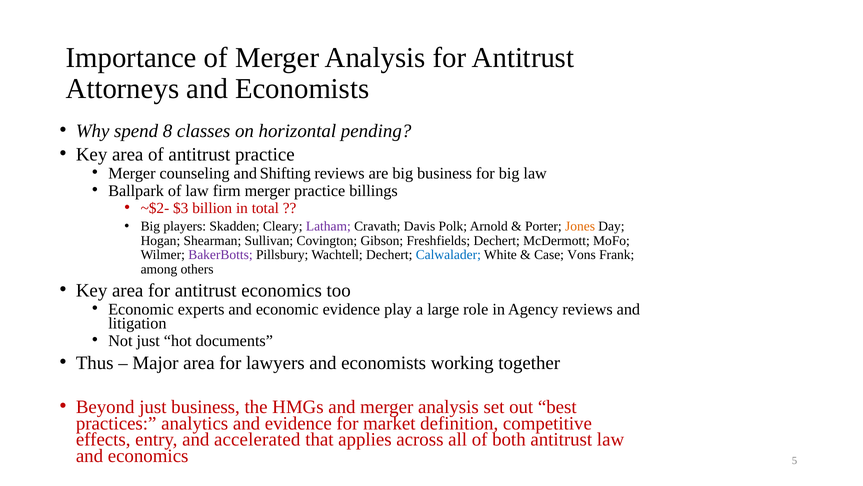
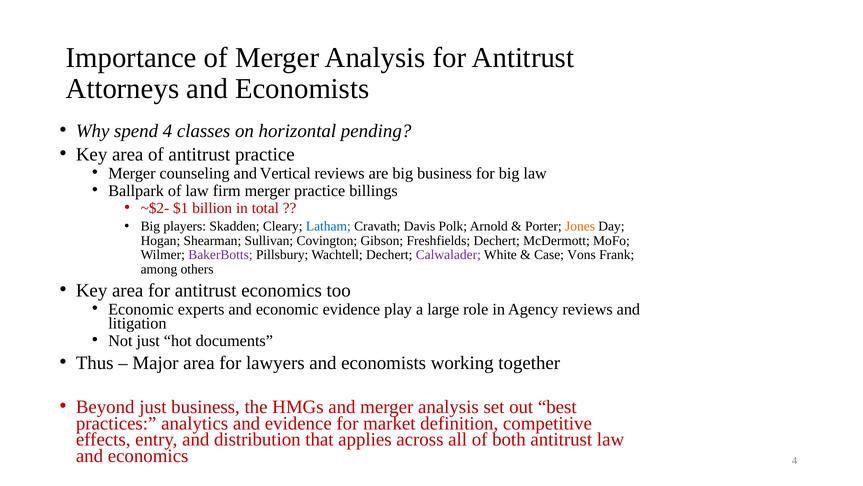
spend 8: 8 -> 4
Shifting: Shifting -> Vertical
$3: $3 -> $1
Latham colour: purple -> blue
Calwalader colour: blue -> purple
accelerated: accelerated -> distribution
economics 5: 5 -> 4
